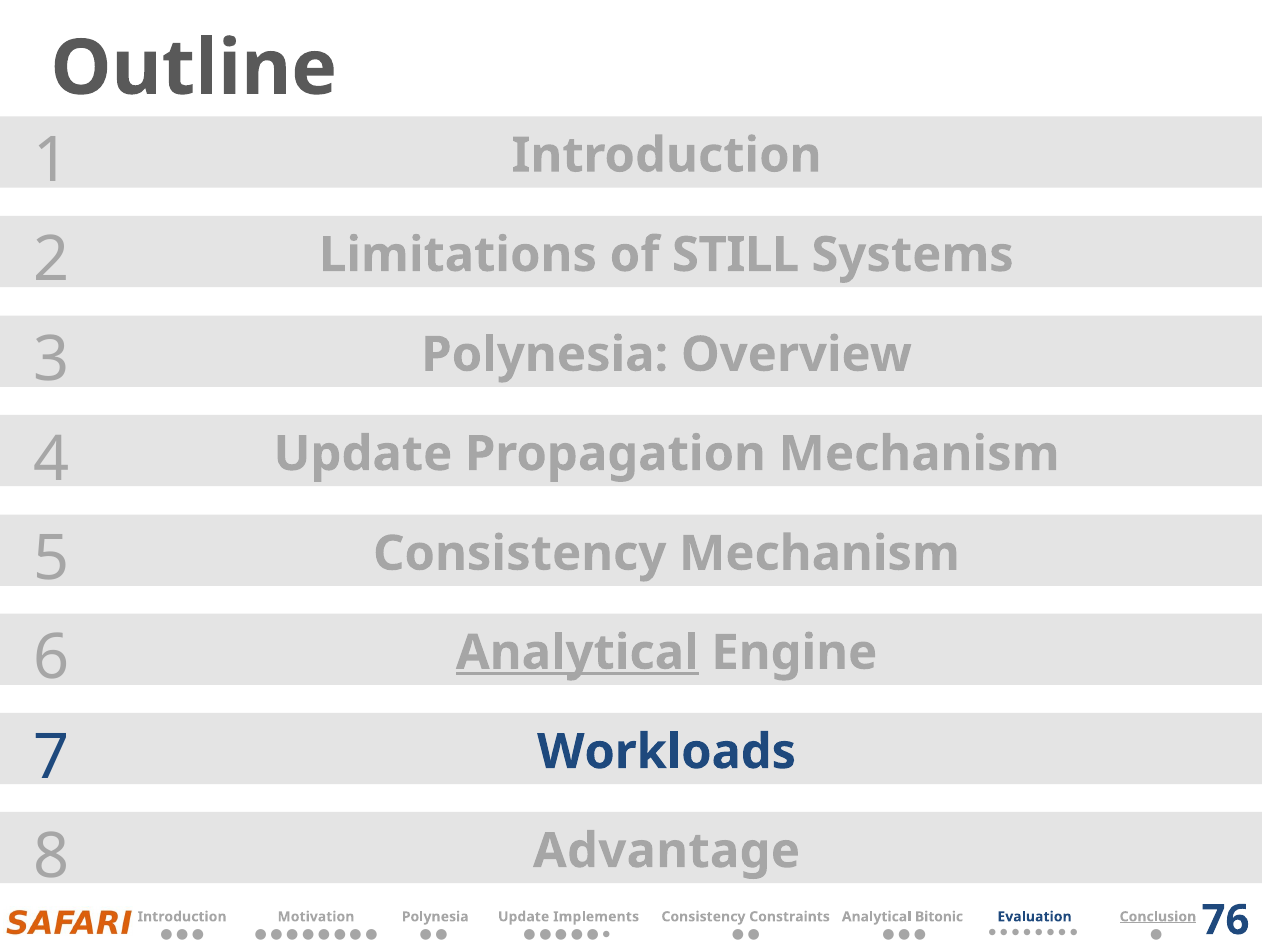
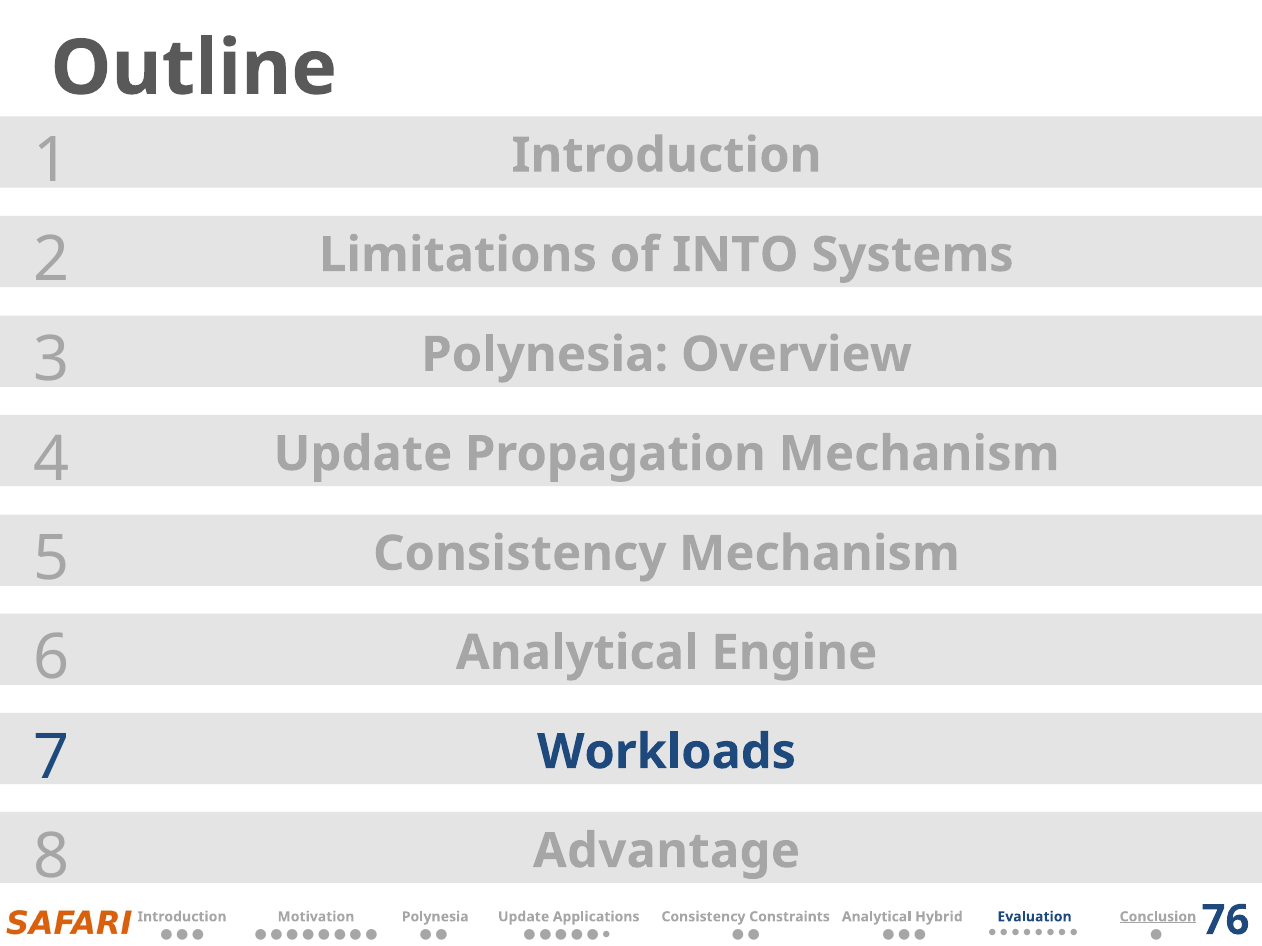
STILL: STILL -> INTO
Analytical at (577, 653) underline: present -> none
Implements: Implements -> Applications
Bitonic: Bitonic -> Hybrid
